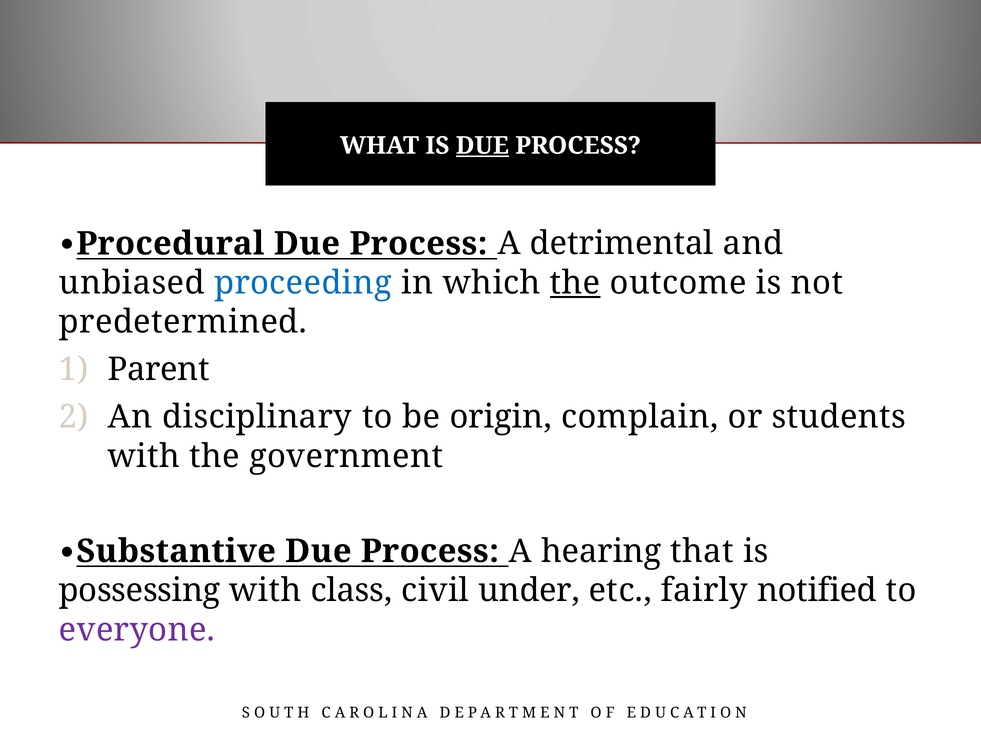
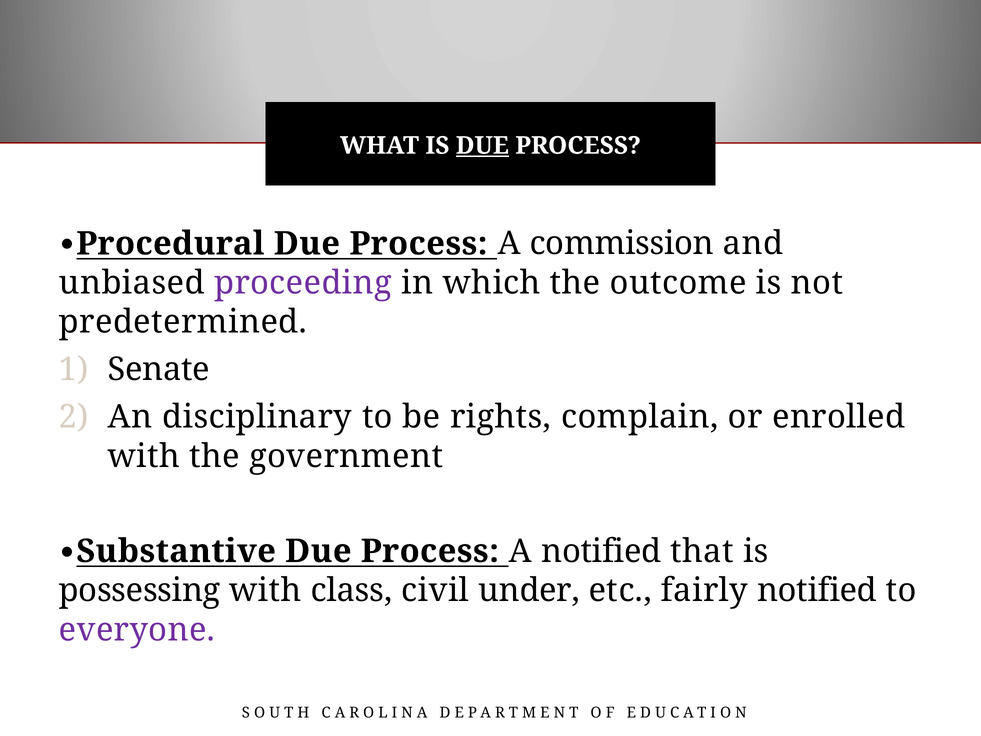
detrimental: detrimental -> commission
proceeding colour: blue -> purple
the at (575, 283) underline: present -> none
Parent: Parent -> Senate
origin: origin -> rights
students: students -> enrolled
A hearing: hearing -> notified
